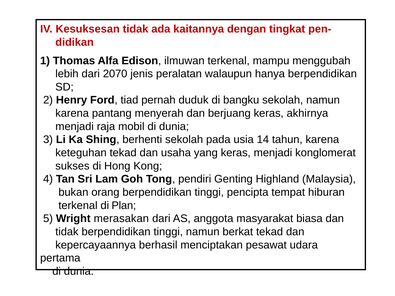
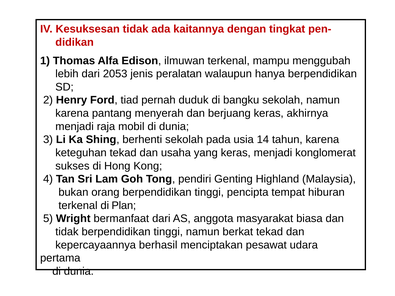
2070: 2070 -> 2053
merasakan: merasakan -> bermanfaat
